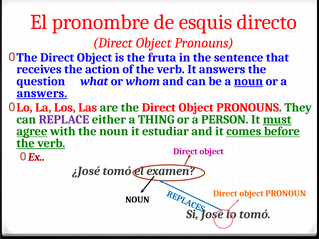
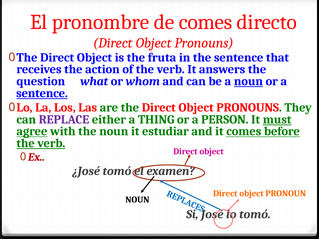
de esquis: esquis -> comes
answers at (42, 93): answers -> sentence
